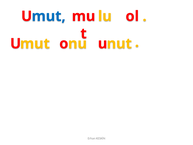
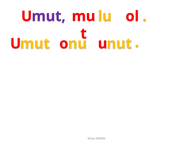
mut colour: blue -> purple
